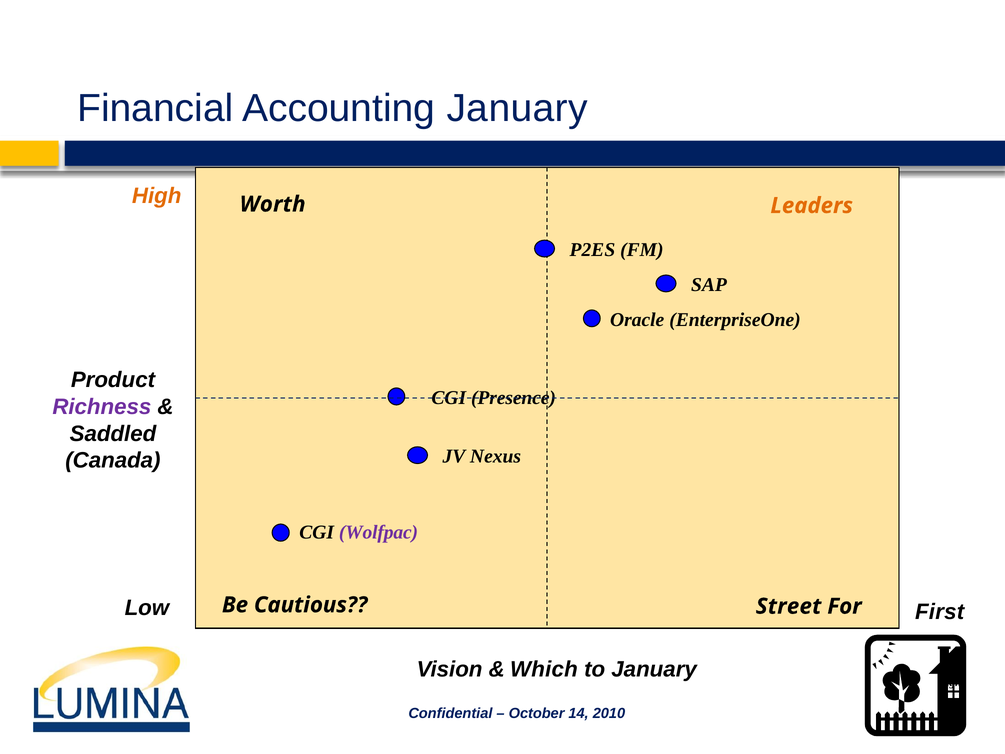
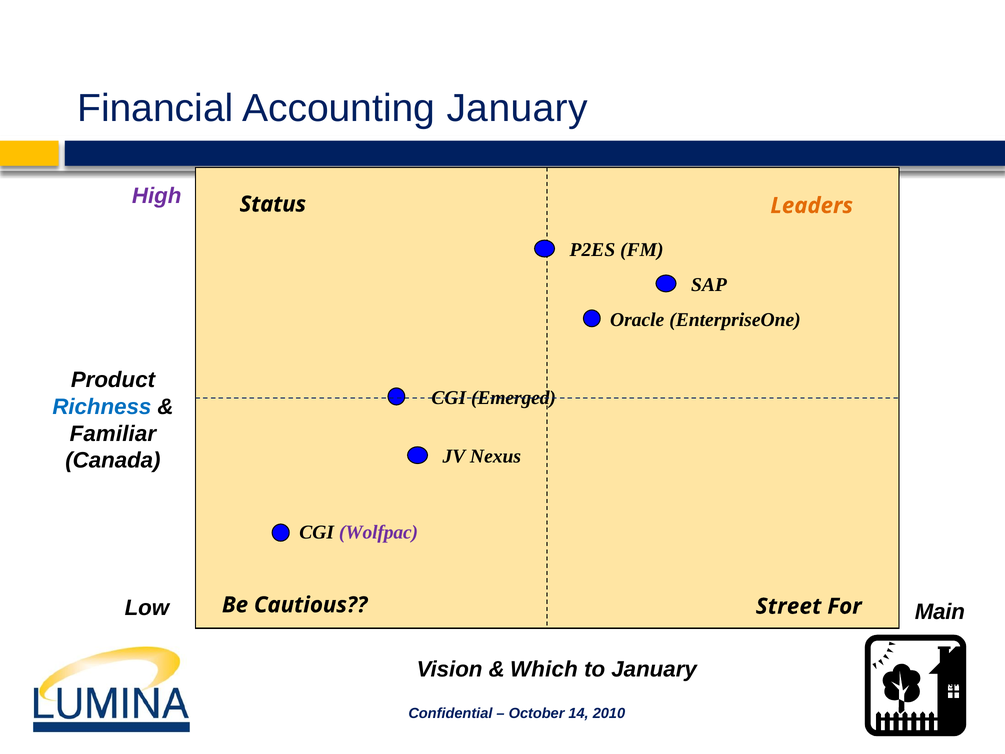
High at (157, 196) colour: orange -> purple
Worth: Worth -> Status
Presence: Presence -> Emerged
Richness colour: purple -> blue
Saddled: Saddled -> Familiar
First: First -> Main
